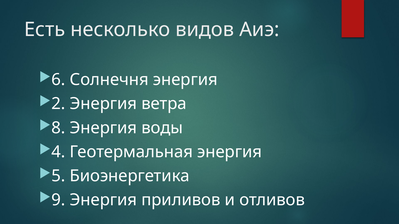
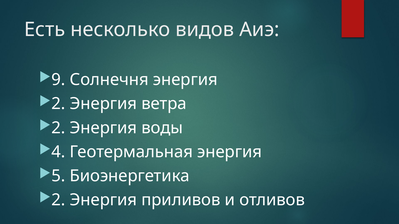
6: 6 -> 9
8 at (58, 128): 8 -> 2
9 at (58, 200): 9 -> 2
